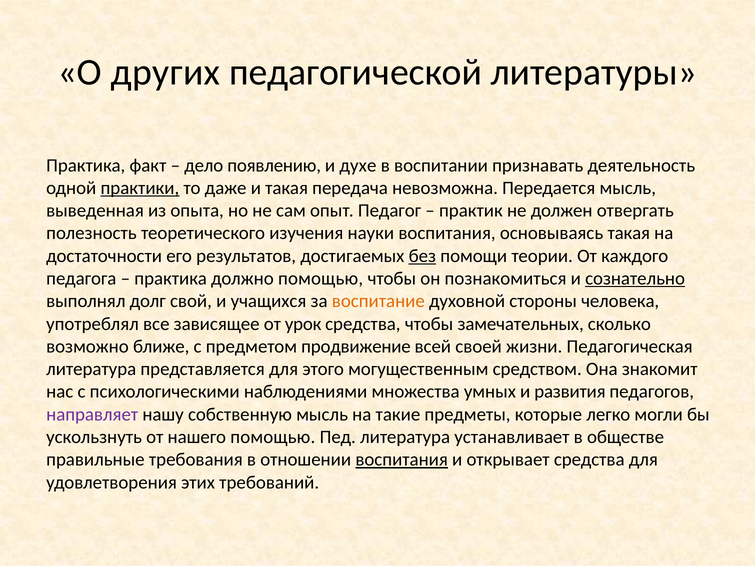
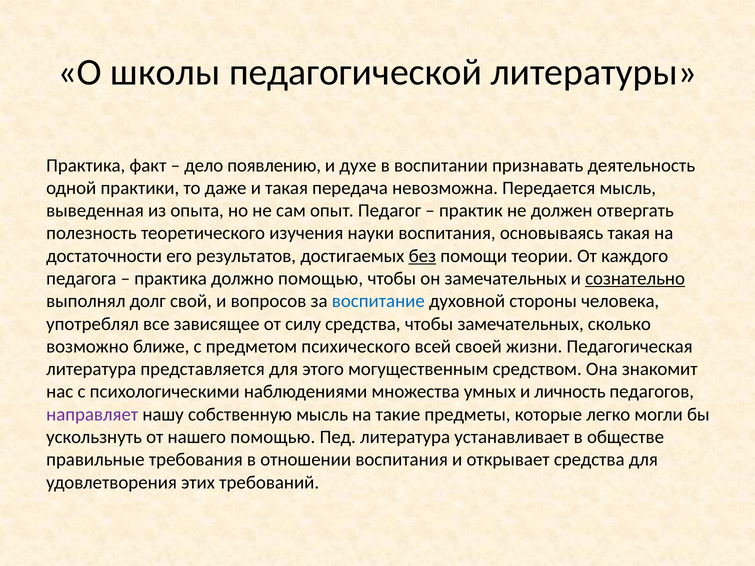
других: других -> школы
практики underline: present -> none
он познакомиться: познакомиться -> замечательных
учащихся: учащихся -> вопросов
воспитание colour: orange -> blue
урок: урок -> силу
продвижение: продвижение -> психического
развития: развития -> личность
воспитания at (402, 460) underline: present -> none
